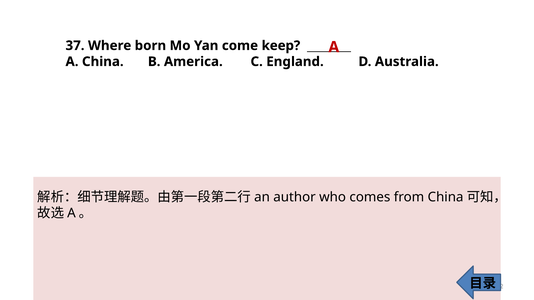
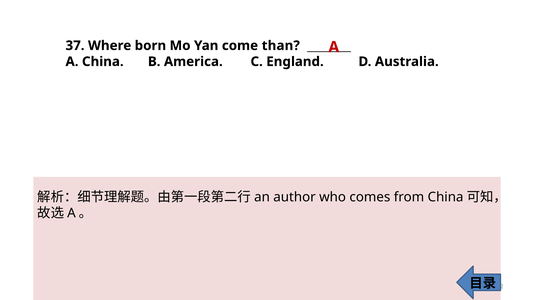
keep: keep -> than
